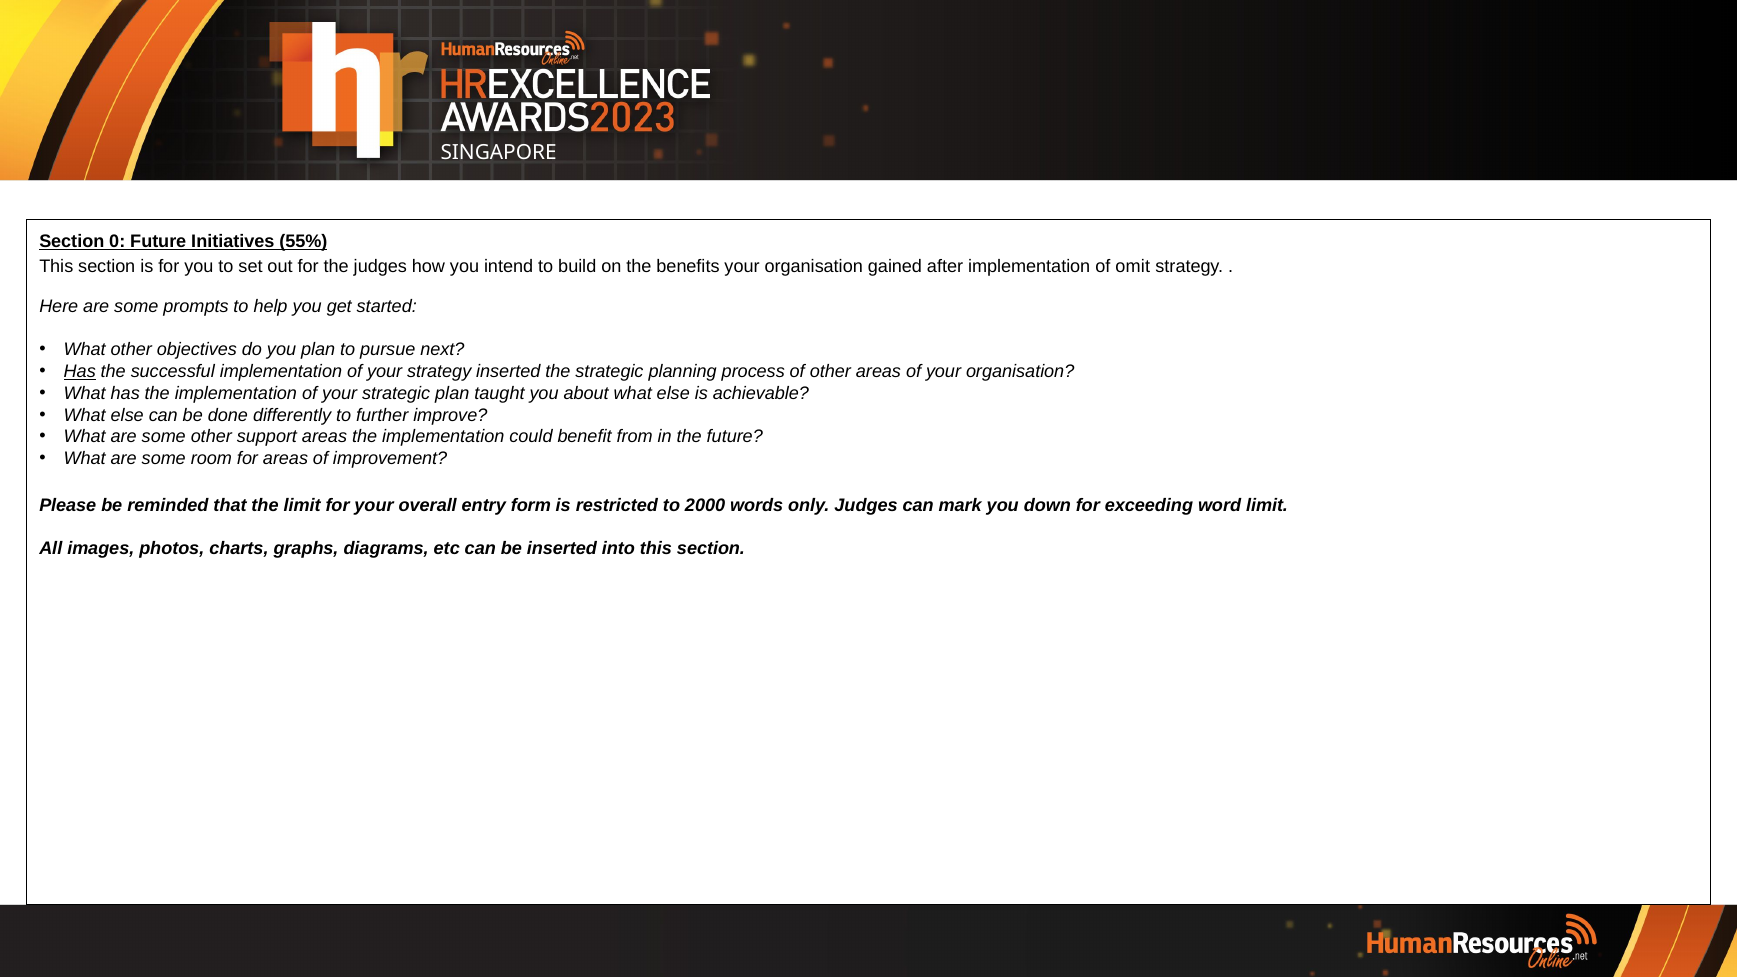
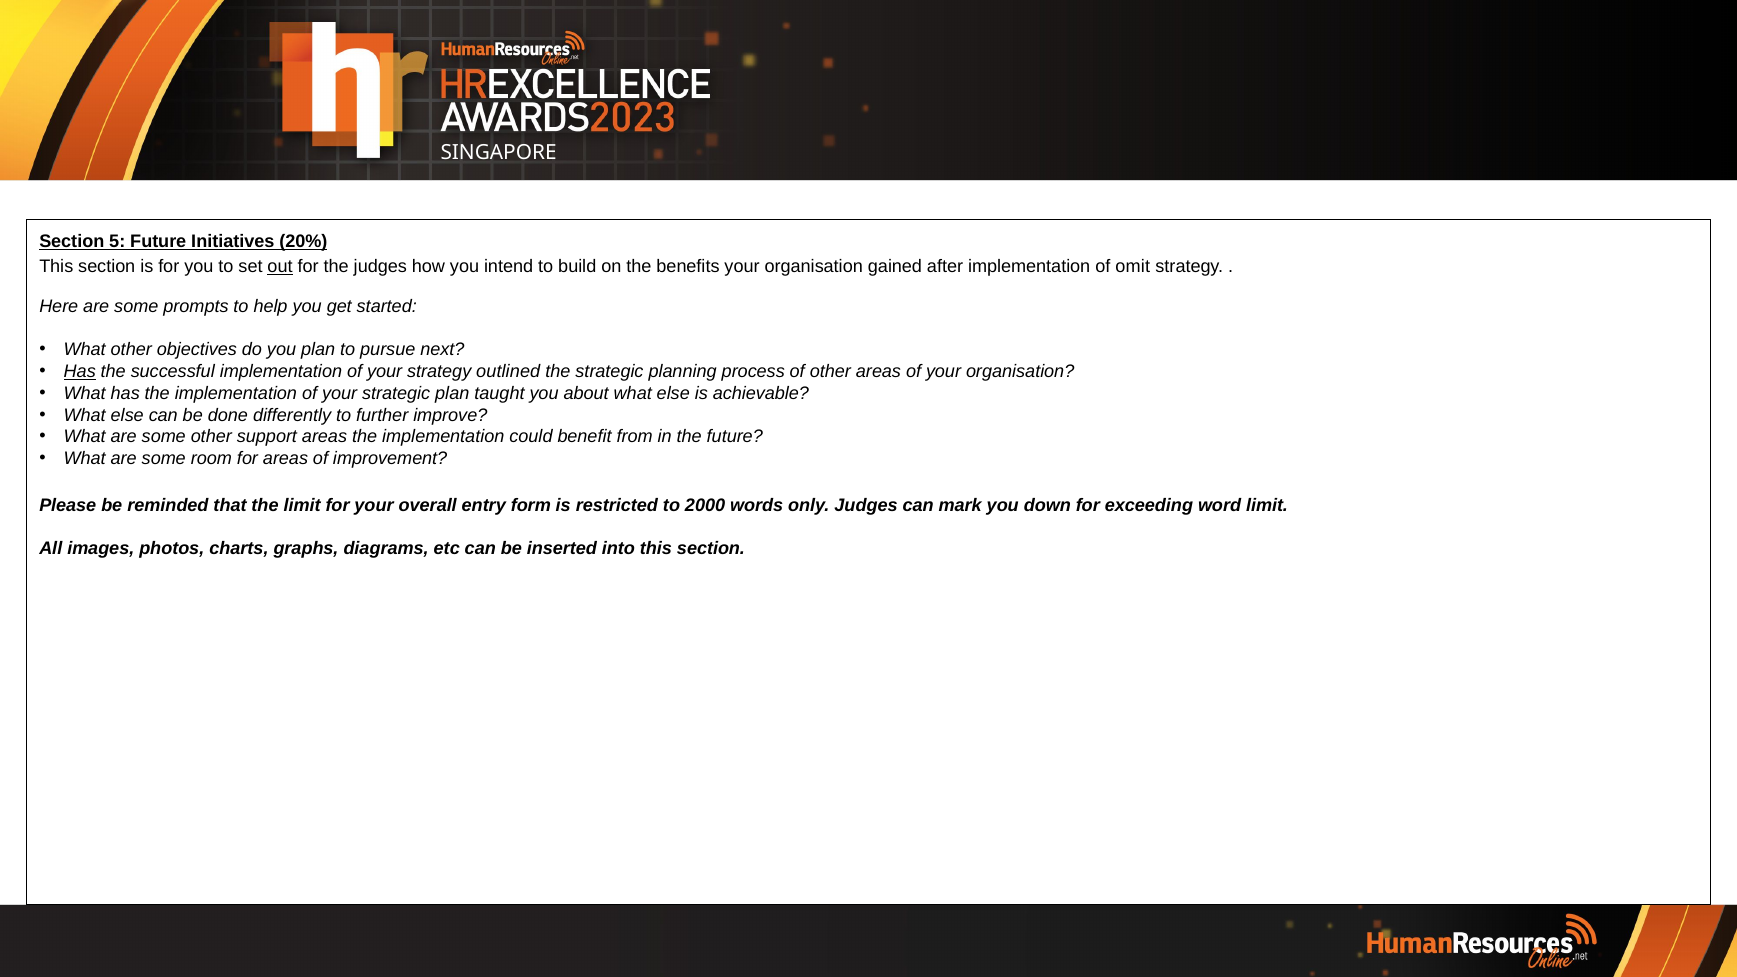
0: 0 -> 5
55%: 55% -> 20%
out underline: none -> present
strategy inserted: inserted -> outlined
